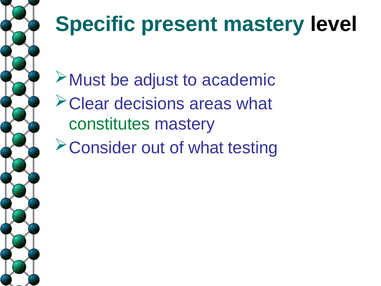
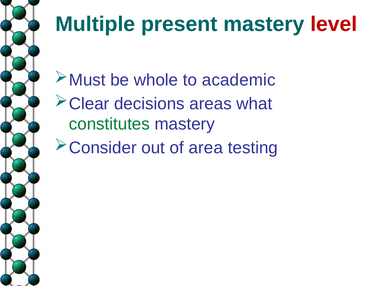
Specific: Specific -> Multiple
level colour: black -> red
adjust: adjust -> whole
of what: what -> area
